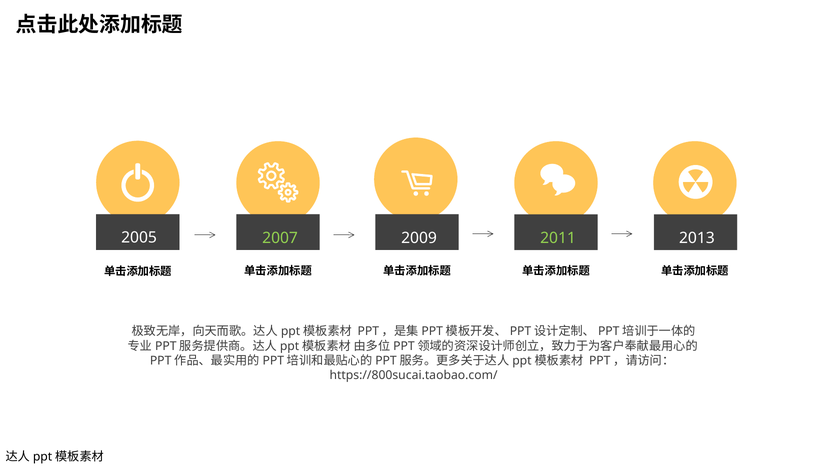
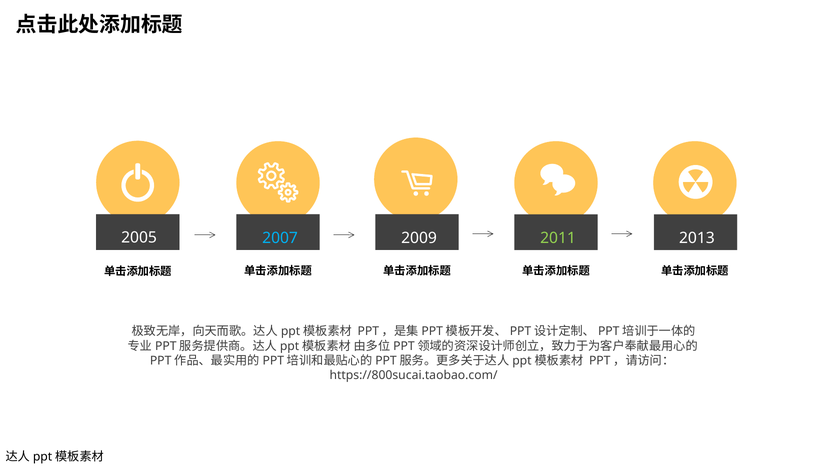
2007 colour: light green -> light blue
